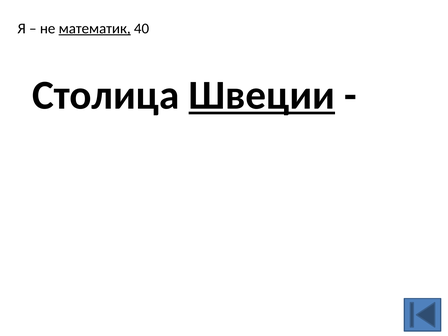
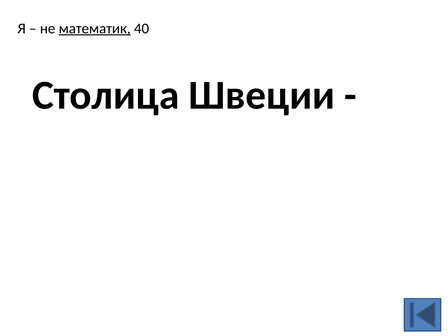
Швеции underline: present -> none
